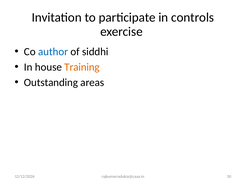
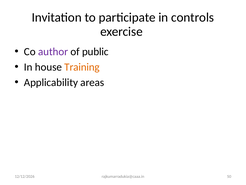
author colour: blue -> purple
siddhi: siddhi -> public
Outstanding: Outstanding -> Applicability
